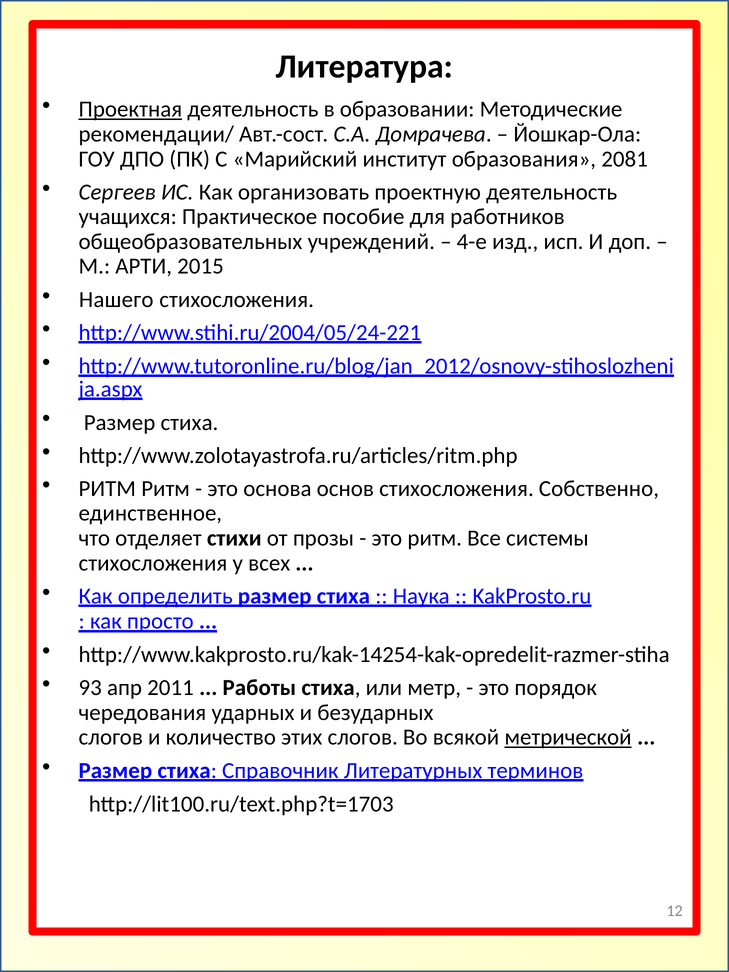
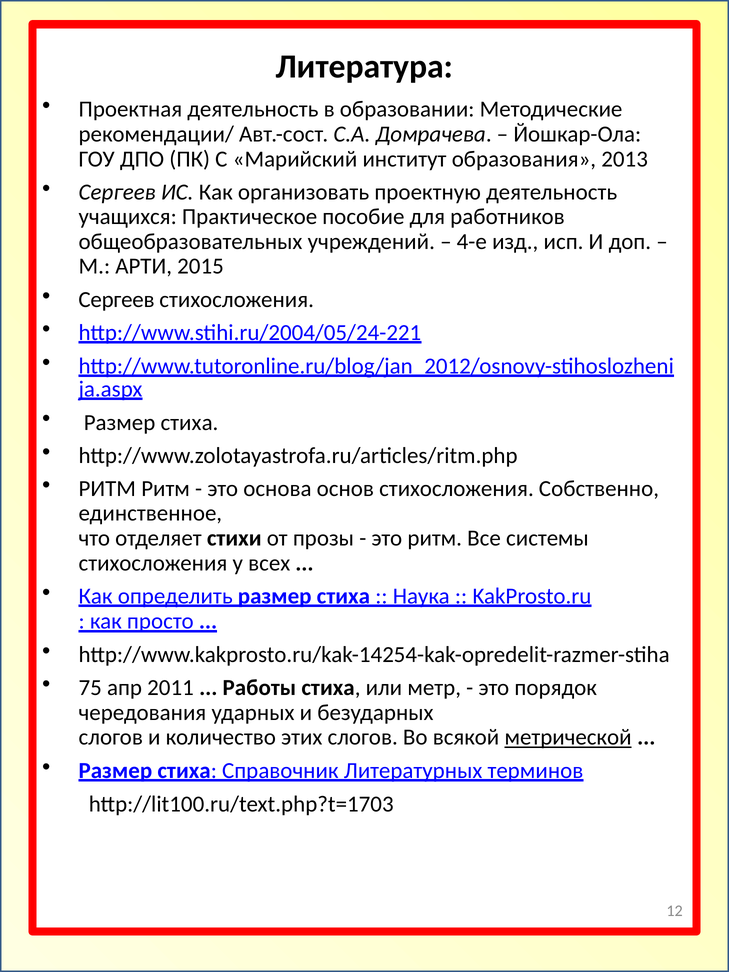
Проектная underline: present -> none
2081: 2081 -> 2013
Нашего at (116, 299): Нашего -> Сергеев
93: 93 -> 75
